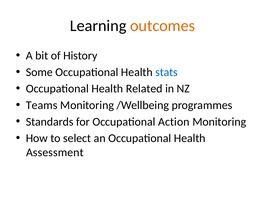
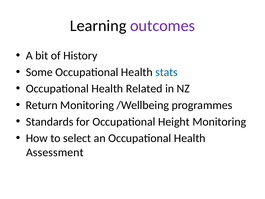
outcomes colour: orange -> purple
Teams: Teams -> Return
Action: Action -> Height
